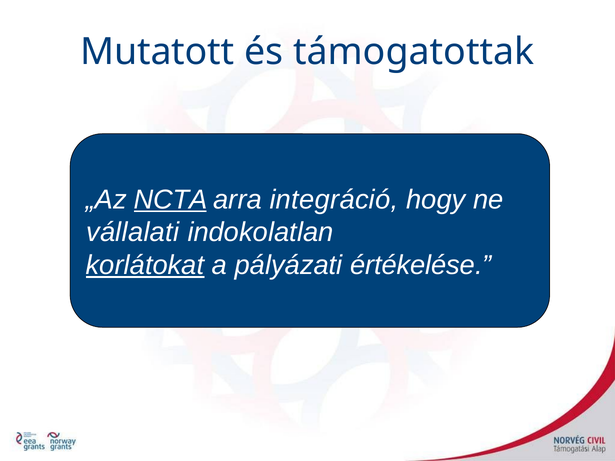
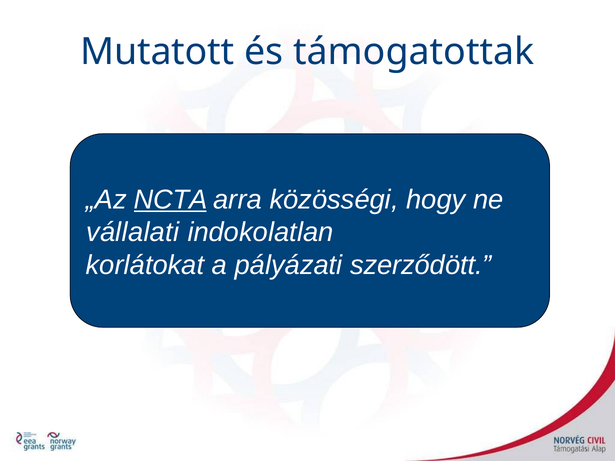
integráció: integráció -> közösségi
korlátokat underline: present -> none
értékelése: értékelése -> szerződött
